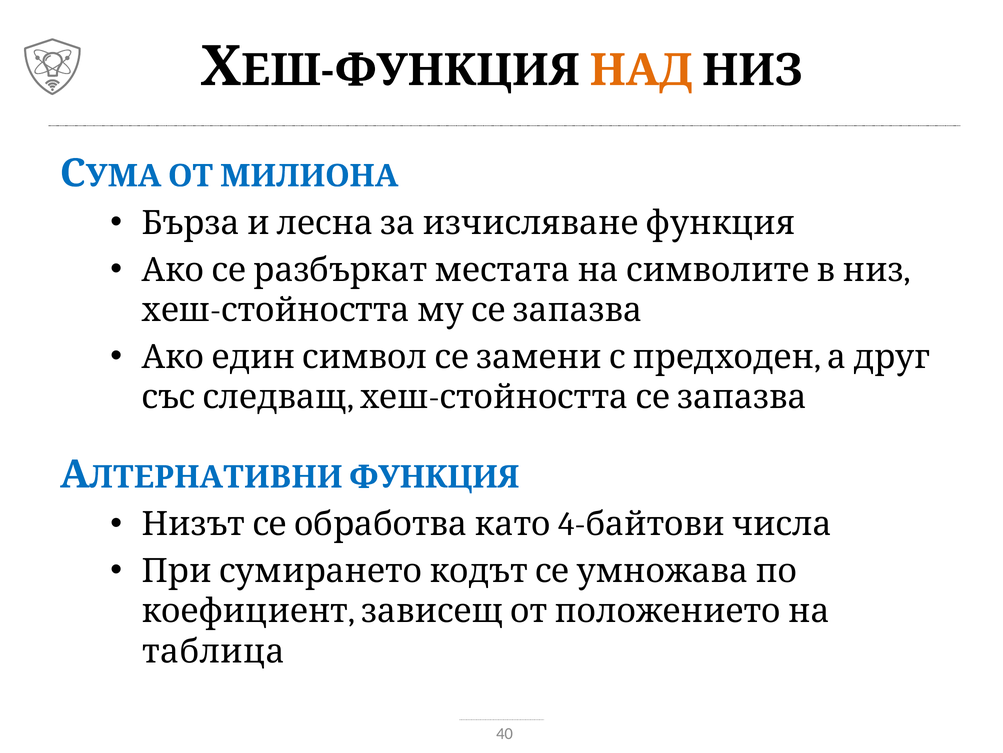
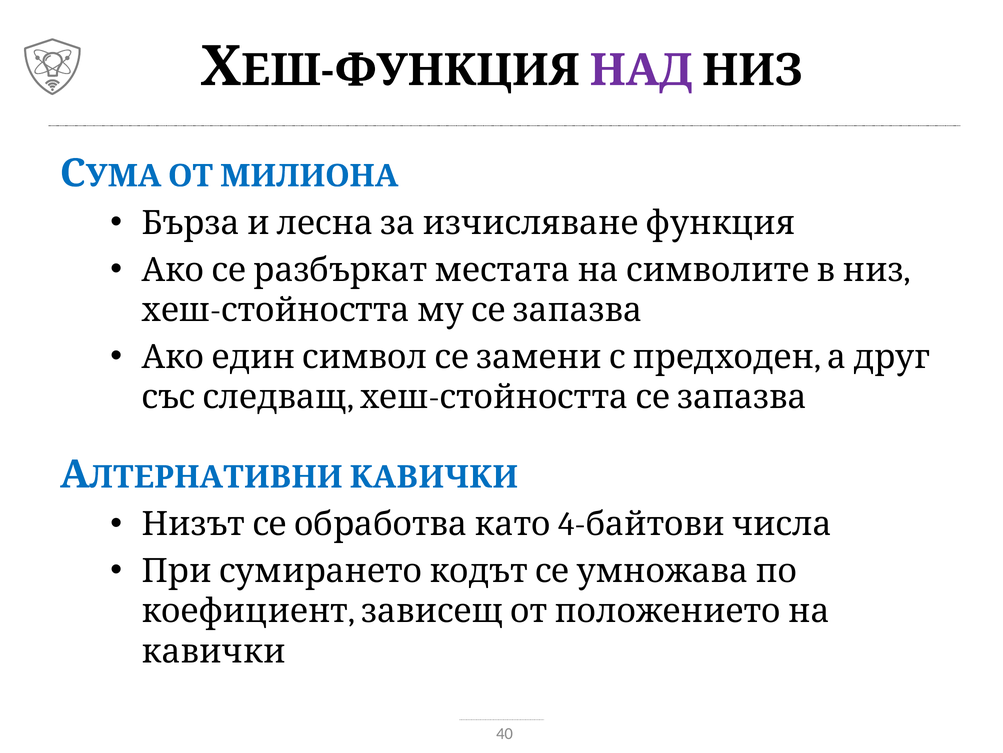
НАД colour: orange -> purple
ФУНКЦИЯ at (434, 477): ФУНКЦИЯ -> КАВИЧКИ
таблица at (214, 651): таблица -> кавички
